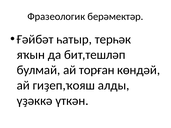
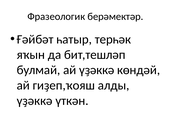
ай торған: торған -> үҙәккә
